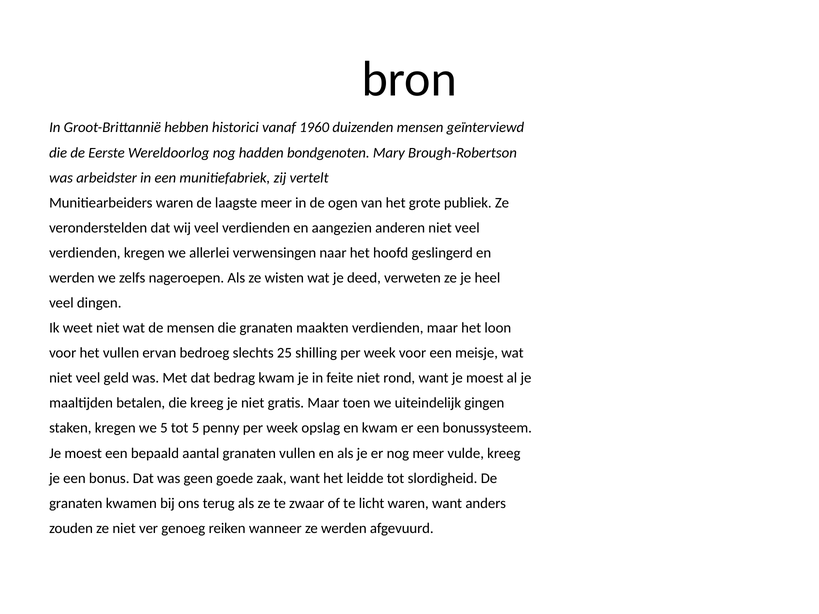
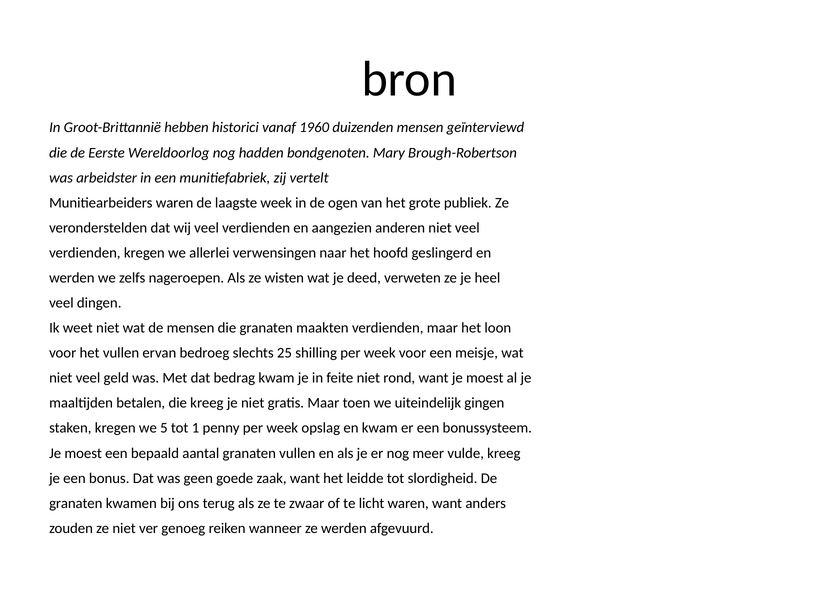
laagste meer: meer -> week
tot 5: 5 -> 1
